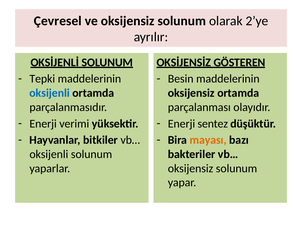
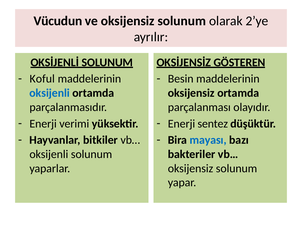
Çevresel: Çevresel -> Vücudun
Tepki: Tepki -> Koful
mayası colour: orange -> blue
